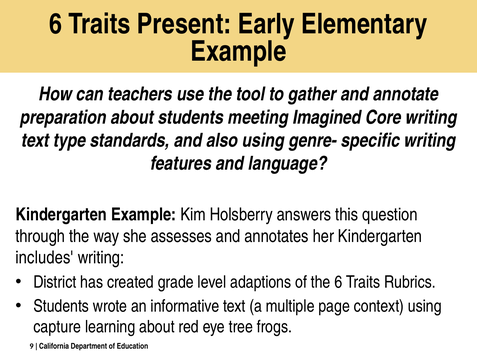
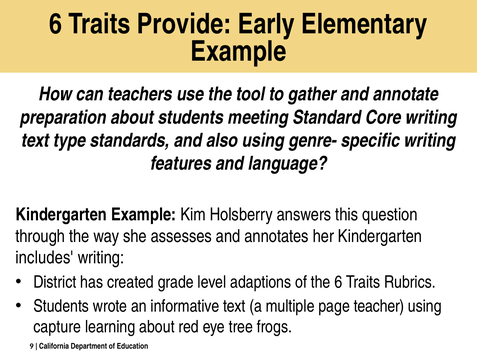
Present: Present -> Provide
Imagined: Imagined -> Standard
context: context -> teacher
